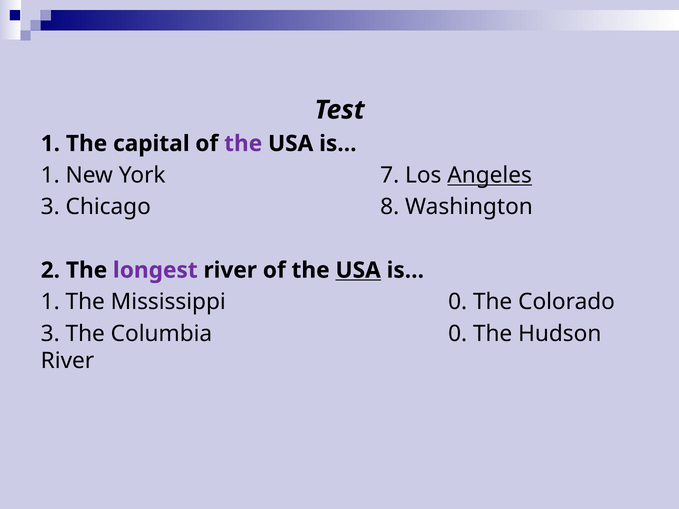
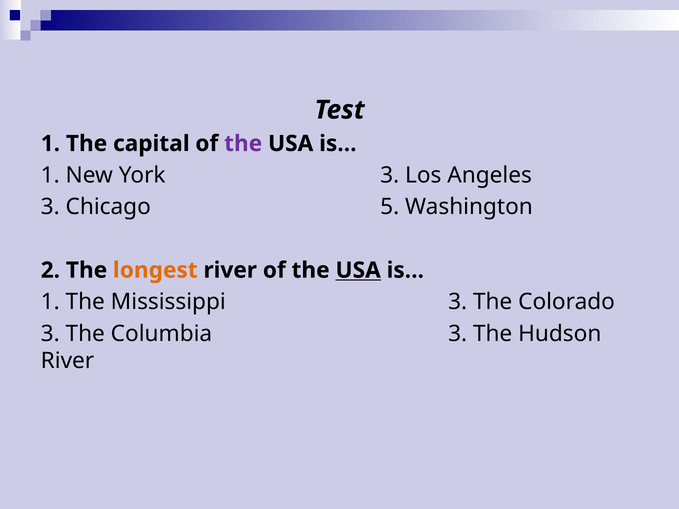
York 7: 7 -> 3
Angeles underline: present -> none
8: 8 -> 5
longest colour: purple -> orange
Mississippi 0: 0 -> 3
Columbia 0: 0 -> 3
